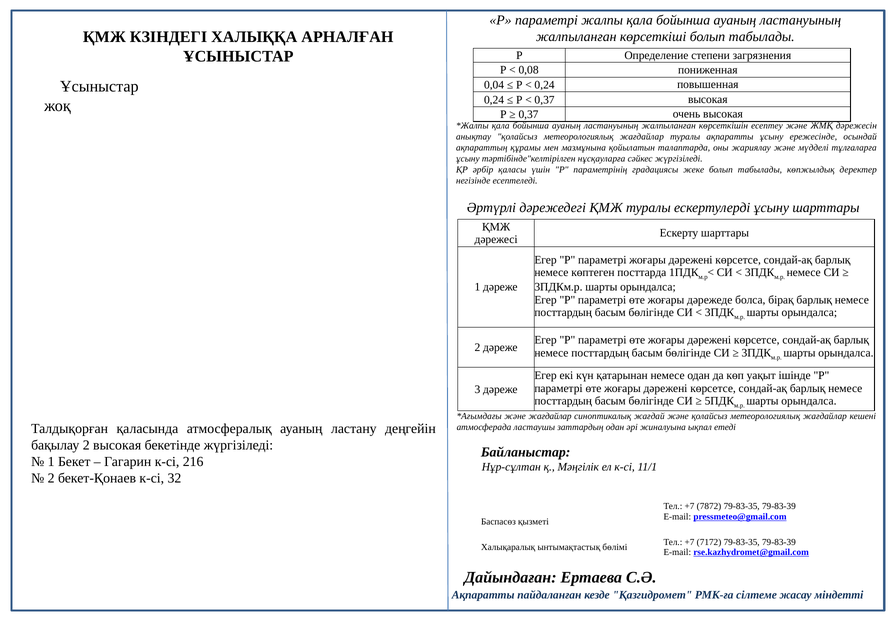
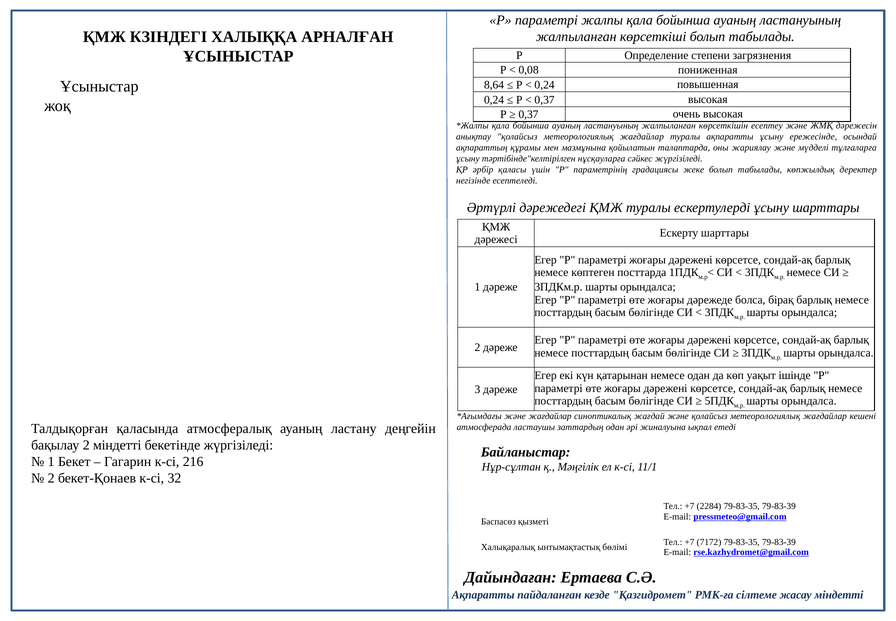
0,04: 0,04 -> 8,64
2 высокая: высокая -> міндетті
7872: 7872 -> 2284
